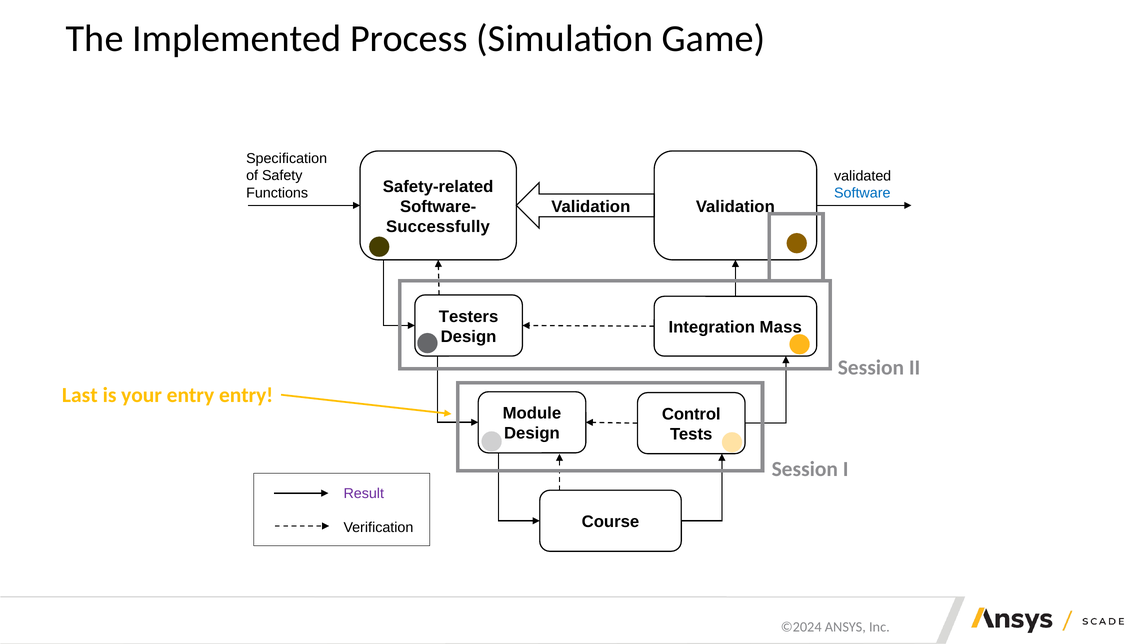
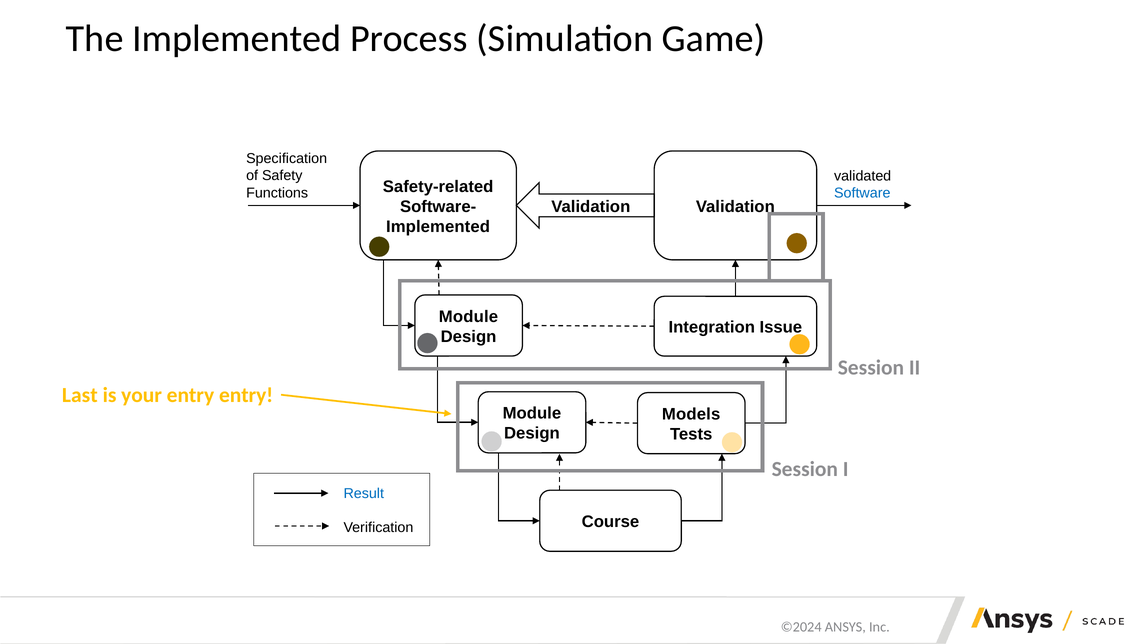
Successfully at (438, 227): Successfully -> Implemented
Testers at (469, 317): Testers -> Module
Mass: Mass -> Issue
Control: Control -> Models
Result colour: purple -> blue
